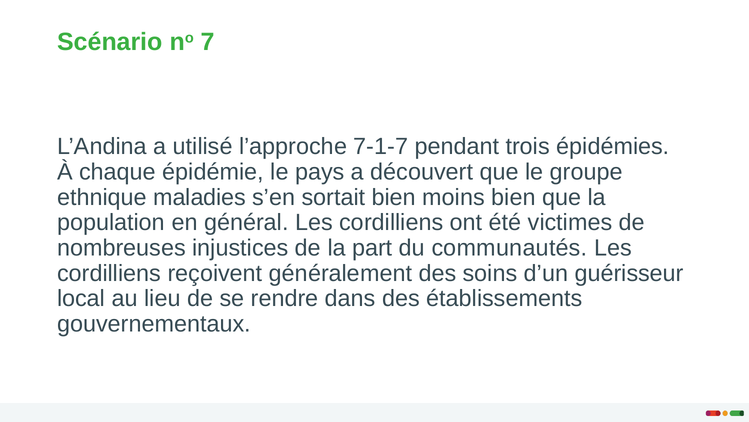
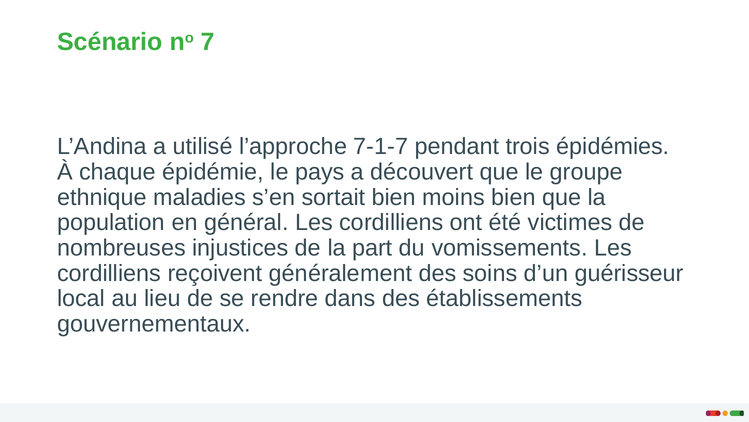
communautés: communautés -> vomissements
